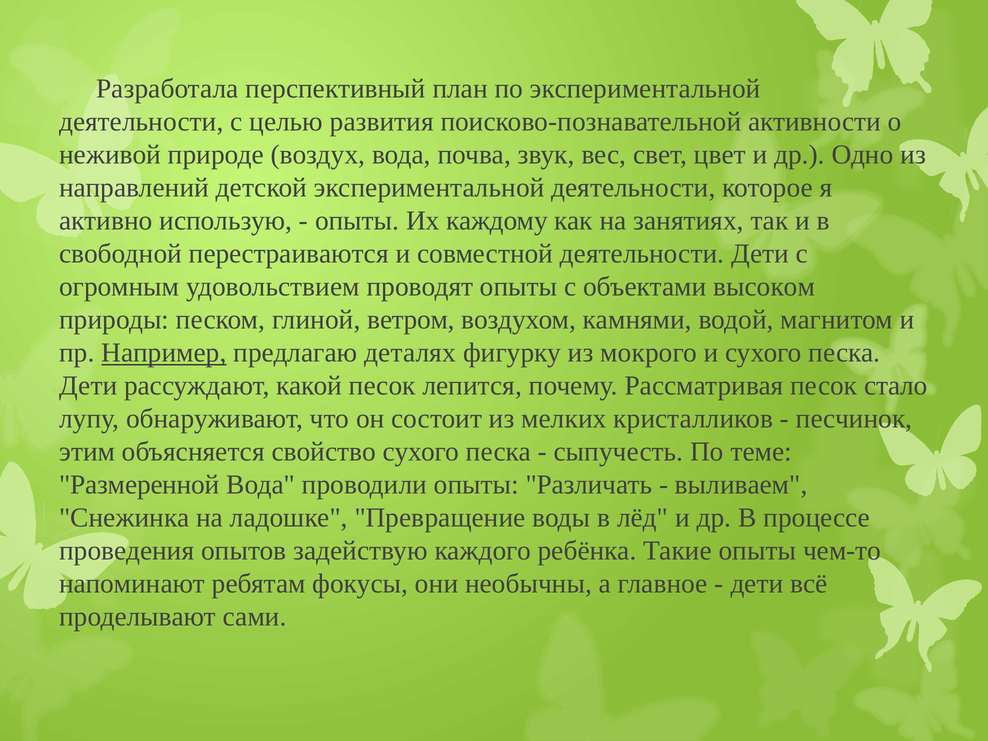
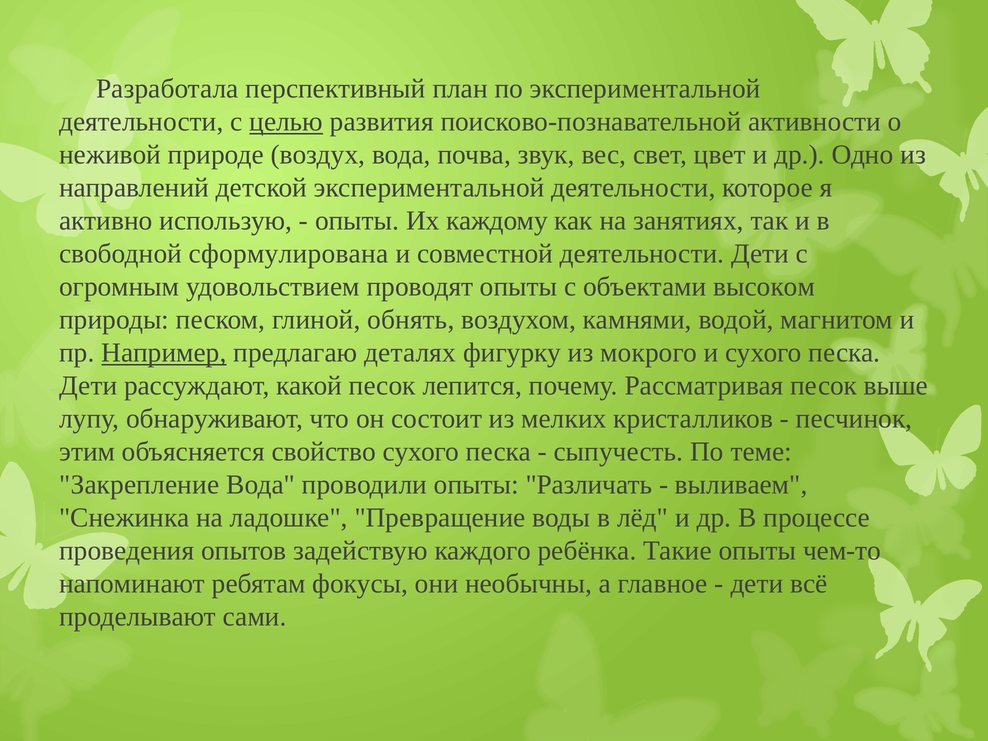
целью underline: none -> present
перестраиваются: перестраиваются -> сформулирована
ветром: ветром -> обнять
стало: стало -> выше
Размеренной: Размеренной -> Закрепление
